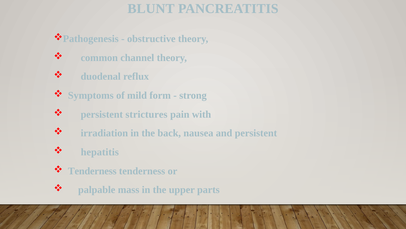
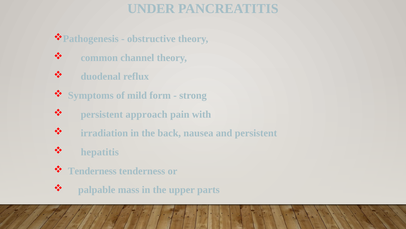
BLUNT: BLUNT -> UNDER
strictures: strictures -> approach
